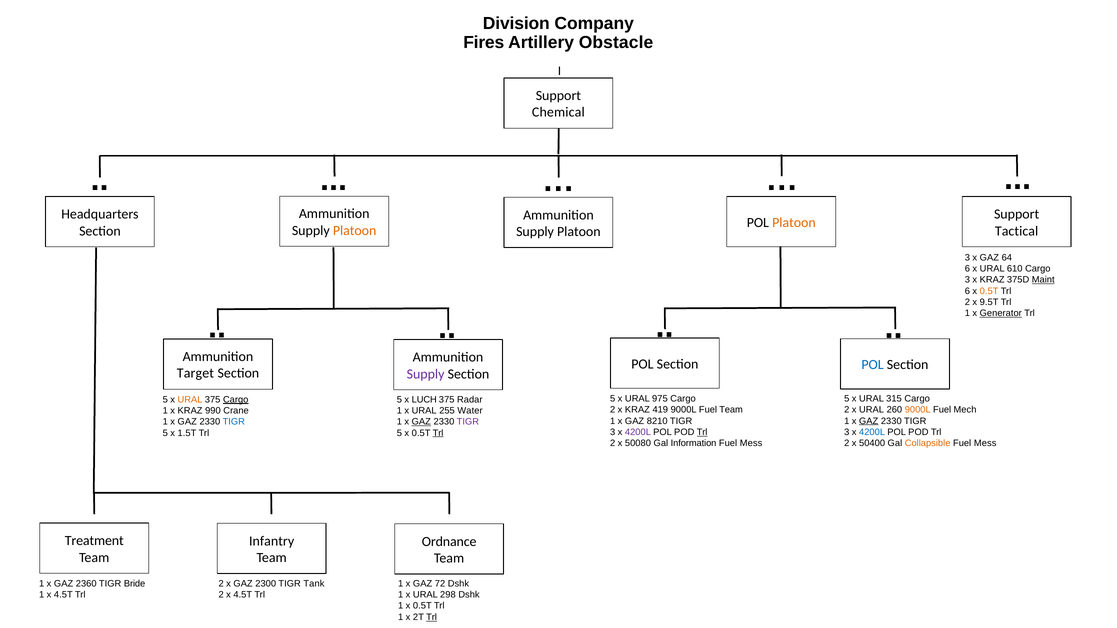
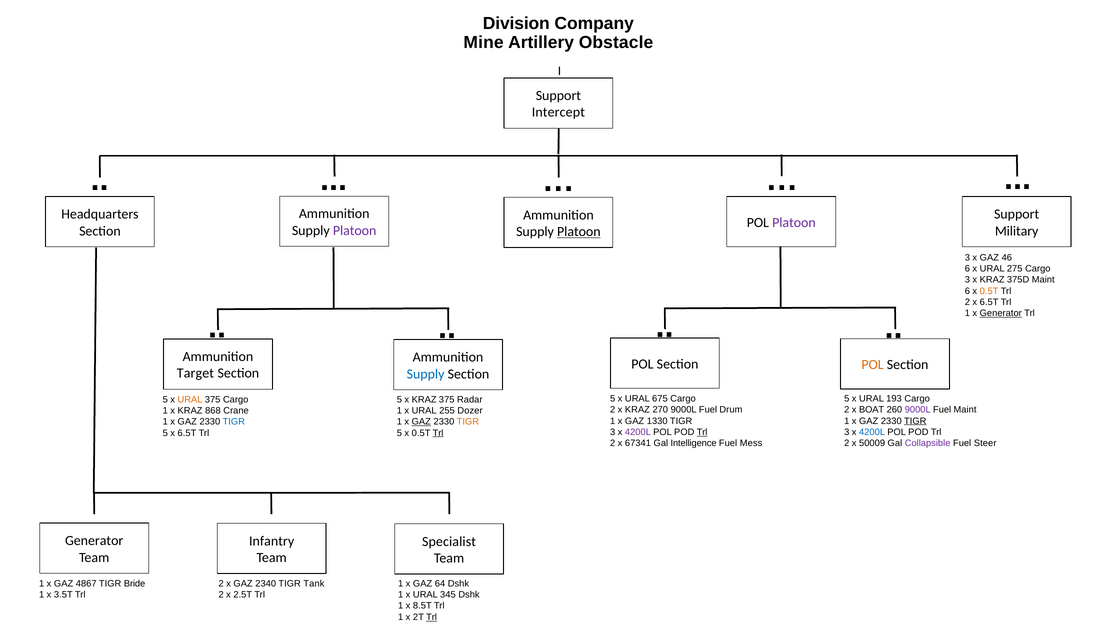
Fires: Fires -> Mine
Chemical: Chemical -> Intercept
Platoon at (794, 223) colour: orange -> purple
Platoon at (355, 231) colour: orange -> purple
Tactical: Tactical -> Military
Platoon at (579, 232) underline: none -> present
64: 64 -> 46
610: 610 -> 275
Maint at (1043, 280) underline: present -> none
2 x 9.5T: 9.5T -> 6.5T
POL at (873, 365) colour: blue -> orange
Supply at (426, 374) colour: purple -> blue
975: 975 -> 675
315: 315 -> 193
Cargo at (236, 400) underline: present -> none
5 x LUCH: LUCH -> KRAZ
419: 419 -> 270
Fuel Team: Team -> Drum
2 x URAL: URAL -> BOAT
9000L at (918, 410) colour: orange -> purple
Fuel Mech: Mech -> Maint
990: 990 -> 868
Water: Water -> Dozer
8210: 8210 -> 1330
GAZ at (869, 421) underline: present -> none
TIGR at (915, 421) underline: none -> present
TIGR at (468, 422) colour: purple -> orange
5 x 1.5T: 1.5T -> 6.5T
50080: 50080 -> 67341
Information: Information -> Intelligence
50400: 50400 -> 50009
Collapsible colour: orange -> purple
Mess at (985, 443): Mess -> Steer
Treatment at (94, 541): Treatment -> Generator
Ordnance: Ordnance -> Specialist
2360: 2360 -> 4867
2300: 2300 -> 2340
72: 72 -> 64
1 x 4.5T: 4.5T -> 3.5T
2 x 4.5T: 4.5T -> 2.5T
298: 298 -> 345
1 x 0.5T: 0.5T -> 8.5T
